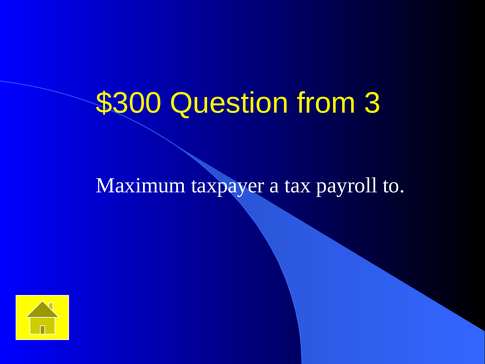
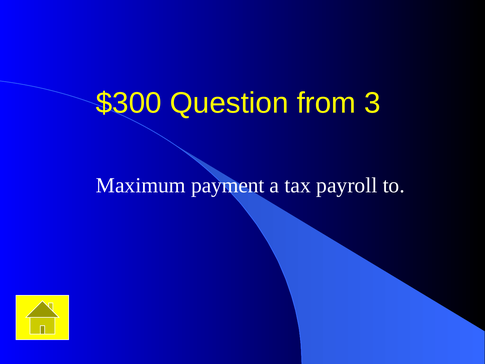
taxpayer: taxpayer -> payment
